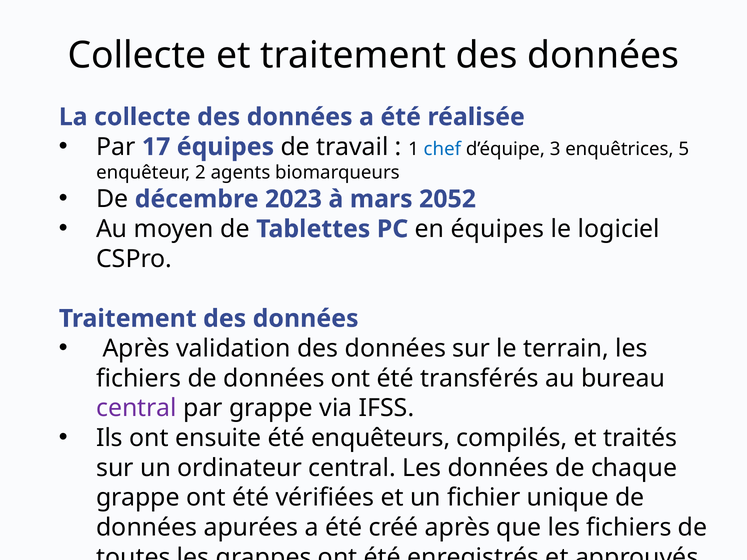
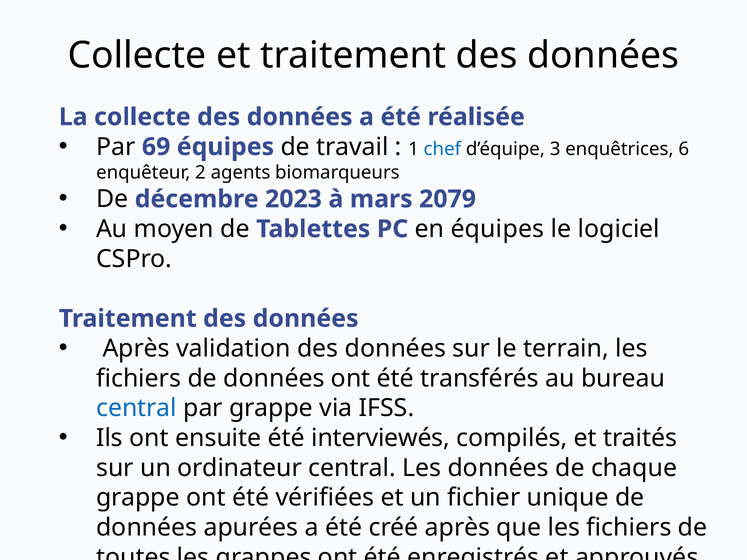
17: 17 -> 69
5: 5 -> 6
2052: 2052 -> 2079
central at (136, 408) colour: purple -> blue
enquêteurs: enquêteurs -> interviewés
